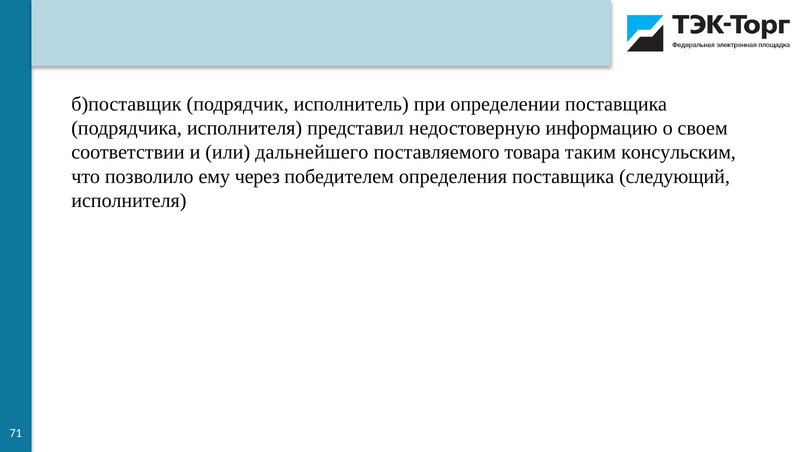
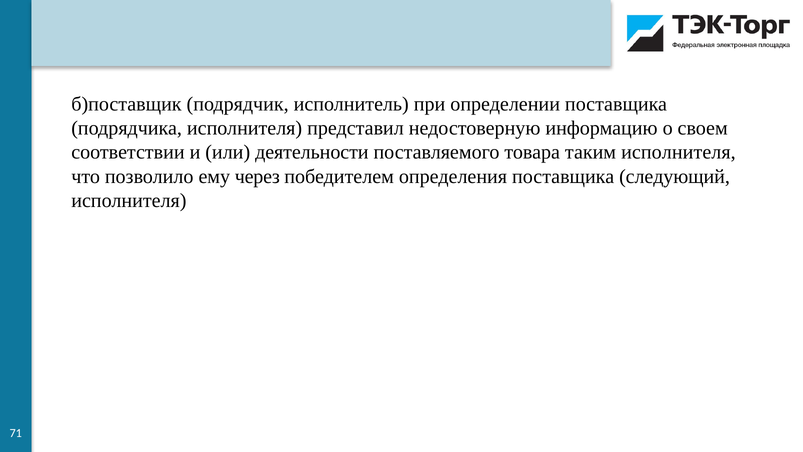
дальнейшего: дальнейшего -> деятельности
таким консульским: консульским -> исполнителя
